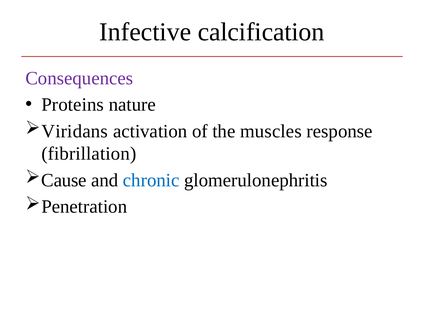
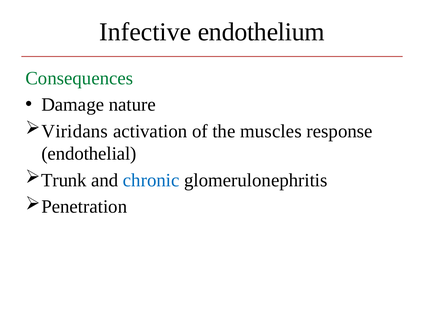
calcification: calcification -> endothelium
Consequences colour: purple -> green
Proteins: Proteins -> Damage
fibrillation: fibrillation -> endothelial
Cause: Cause -> Trunk
